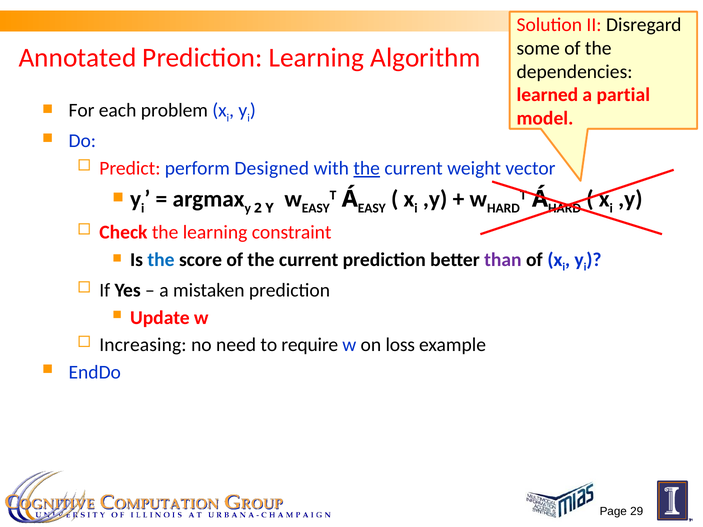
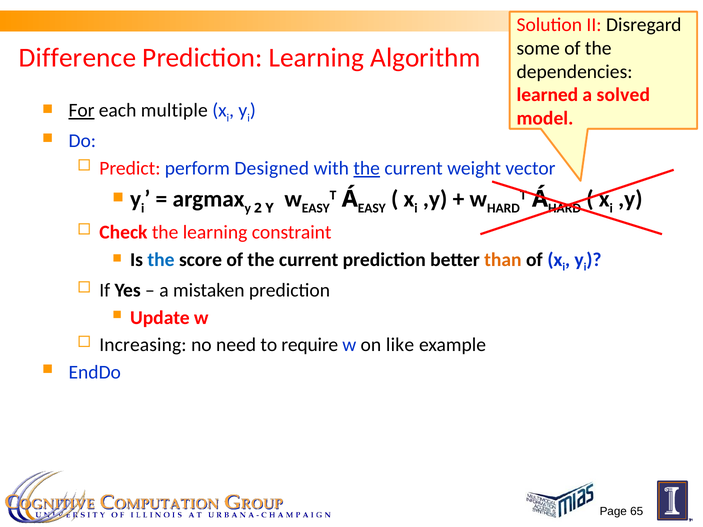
Annotated: Annotated -> Difference
partial: partial -> solved
For underline: none -> present
problem: problem -> multiple
than colour: purple -> orange
loss: loss -> like
29: 29 -> 65
